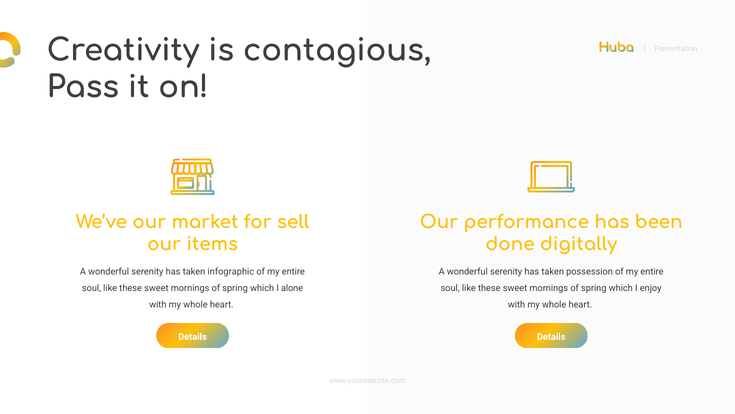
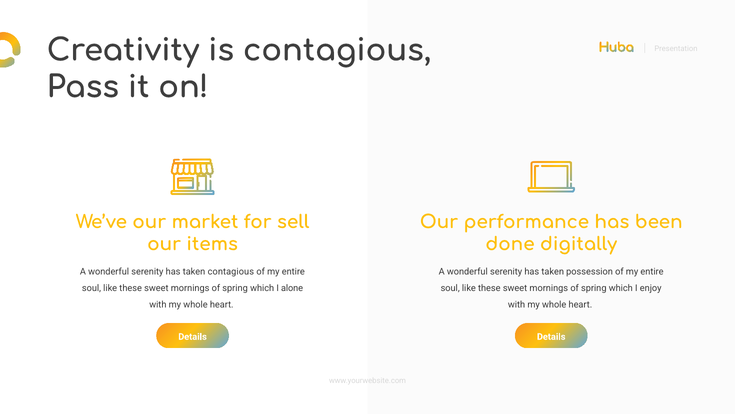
taken infographic: infographic -> contagious
